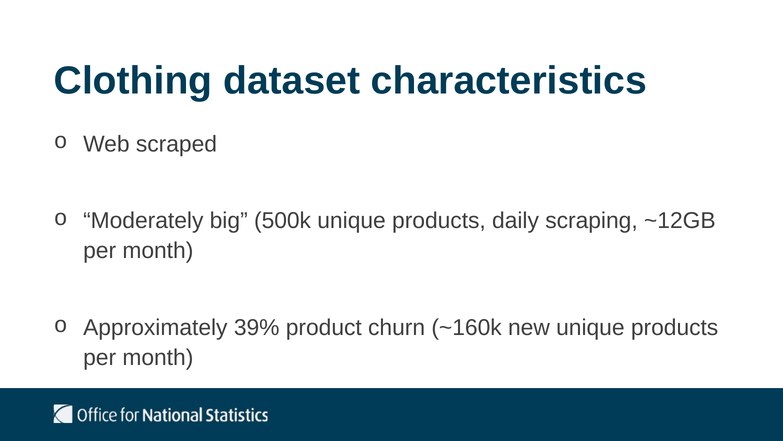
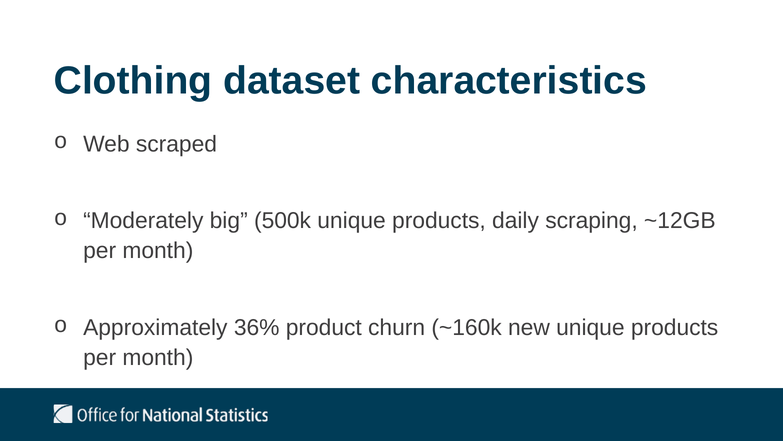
39%: 39% -> 36%
